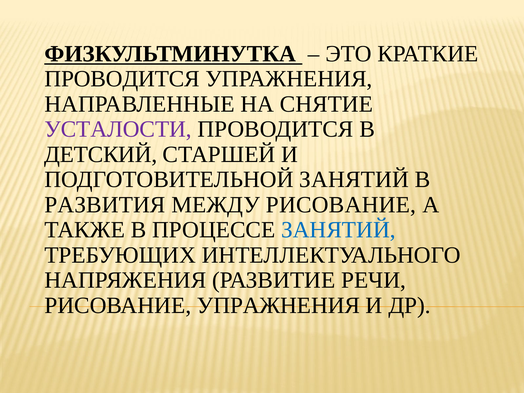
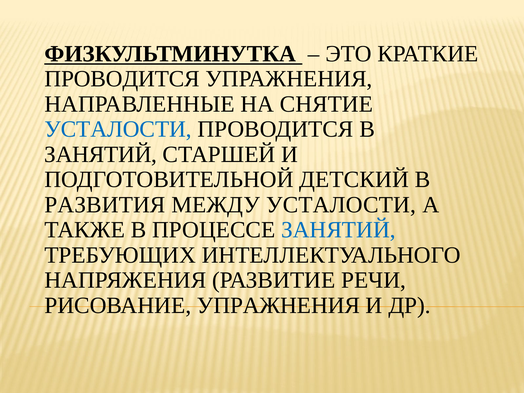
УСТАЛОСТИ at (118, 129) colour: purple -> blue
ДЕТСКИЙ at (101, 154): ДЕТСКИЙ -> ЗАНЯТИЙ
ПОДГОТОВИТЕЛЬНОЙ ЗАНЯТИЙ: ЗАНЯТИЙ -> ДЕТСКИЙ
МЕЖДУ РИСОВАНИЕ: РИСОВАНИЕ -> УСТАЛОСТИ
